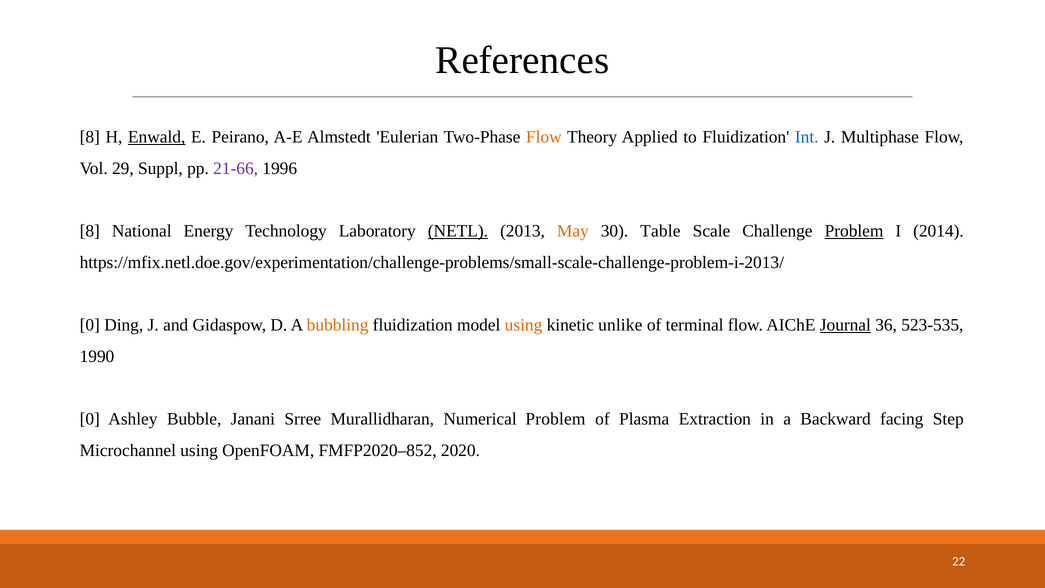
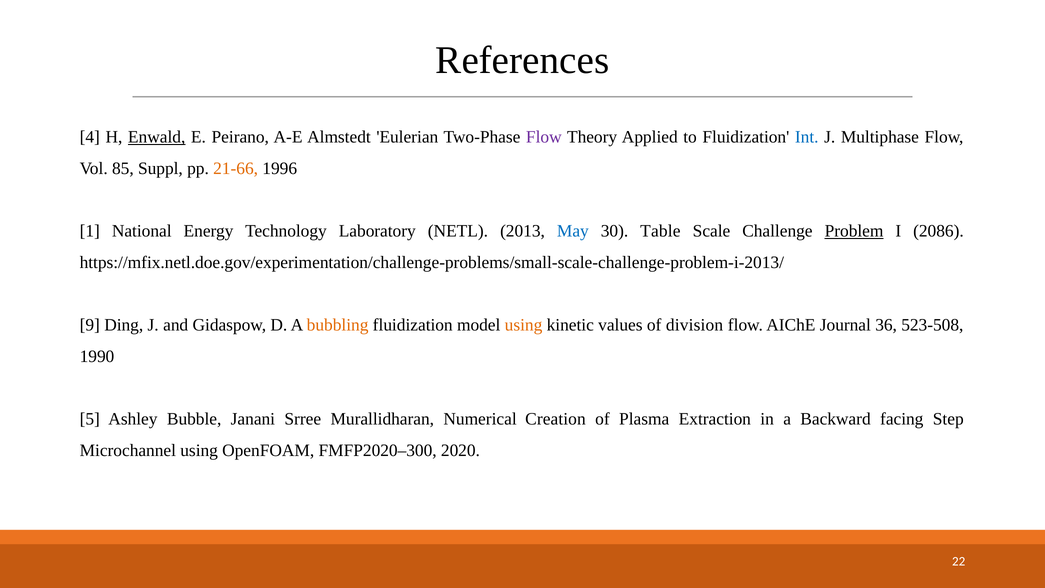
8 at (90, 137): 8 -> 4
Flow at (544, 137) colour: orange -> purple
29: 29 -> 85
21-66 colour: purple -> orange
8 at (90, 231): 8 -> 1
NETL underline: present -> none
May colour: orange -> blue
2014: 2014 -> 2086
0 at (90, 325): 0 -> 9
unlike: unlike -> values
terminal: terminal -> division
Journal underline: present -> none
523-535: 523-535 -> 523-508
0 at (90, 419): 0 -> 5
Numerical Problem: Problem -> Creation
FMFP2020–852: FMFP2020–852 -> FMFP2020–300
